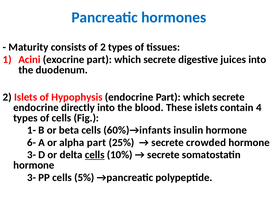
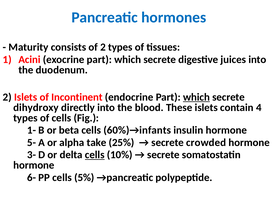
Hypophysis: Hypophysis -> Incontinent
which at (196, 97) underline: none -> present
endocrine at (36, 108): endocrine -> dihydroxy
6-: 6- -> 5-
alpha part: part -> take
3- at (32, 178): 3- -> 6-
